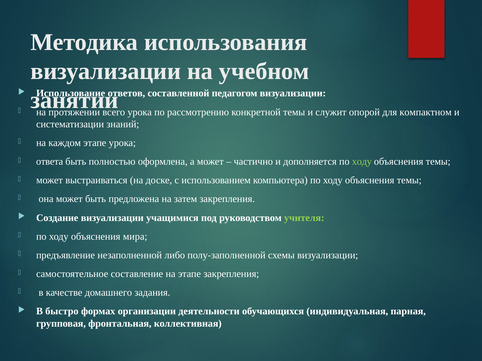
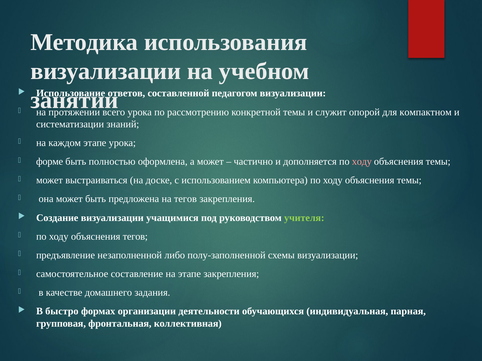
ответа: ответа -> форме
ходу at (362, 162) colour: light green -> pink
на затем: затем -> тегов
объяснения мира: мира -> тегов
